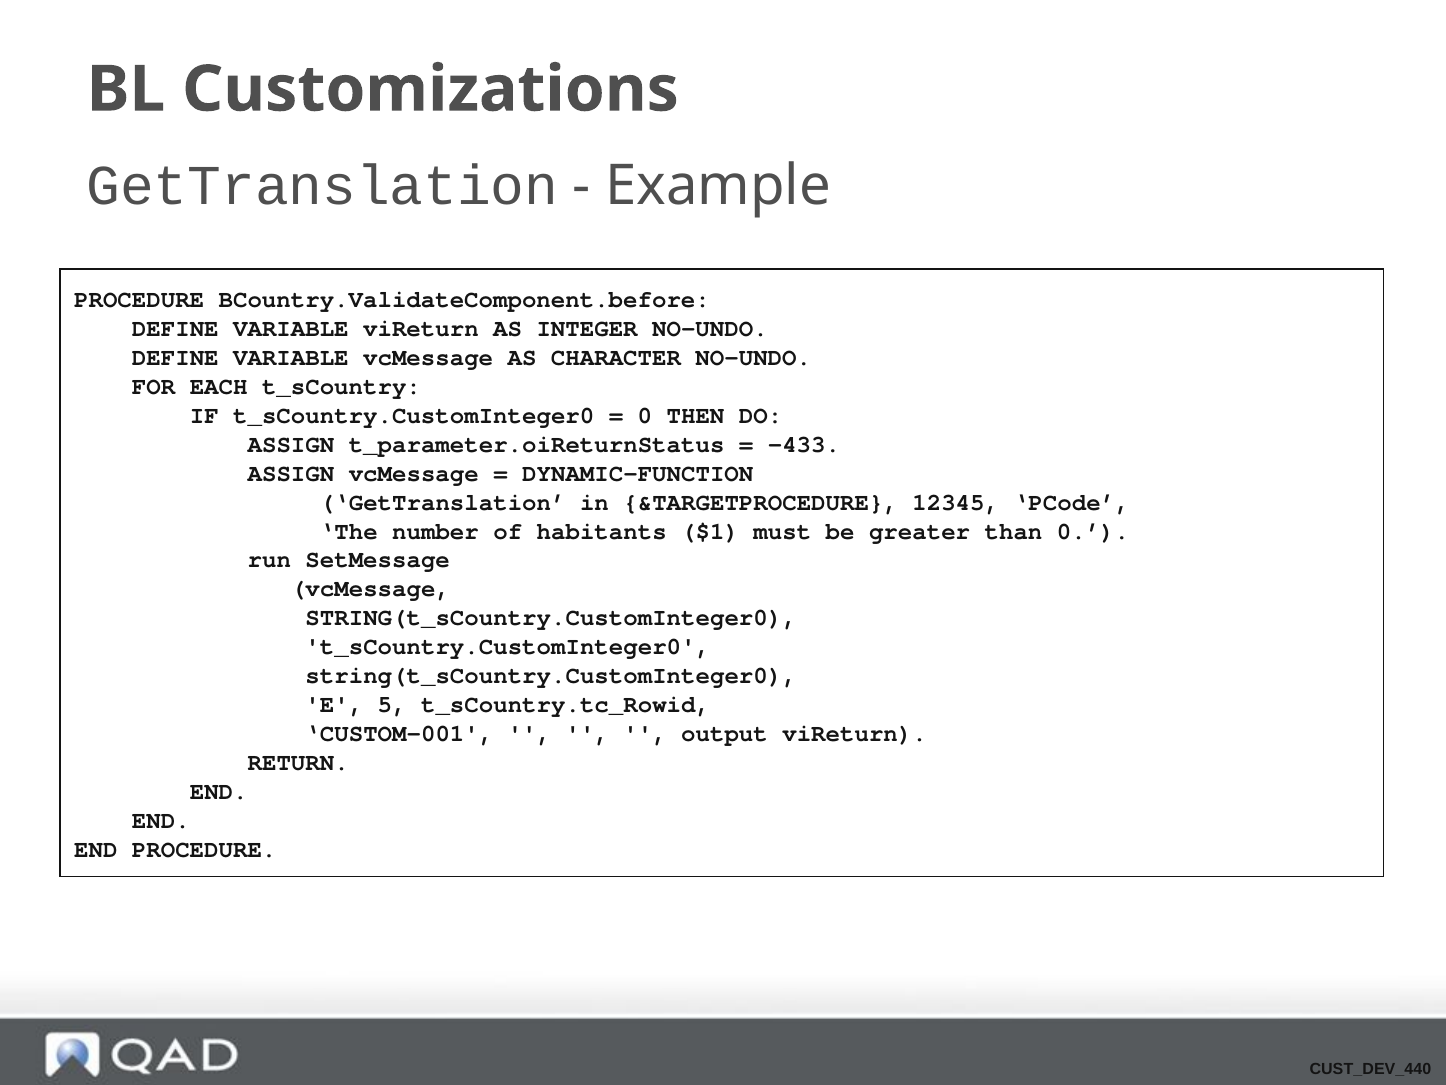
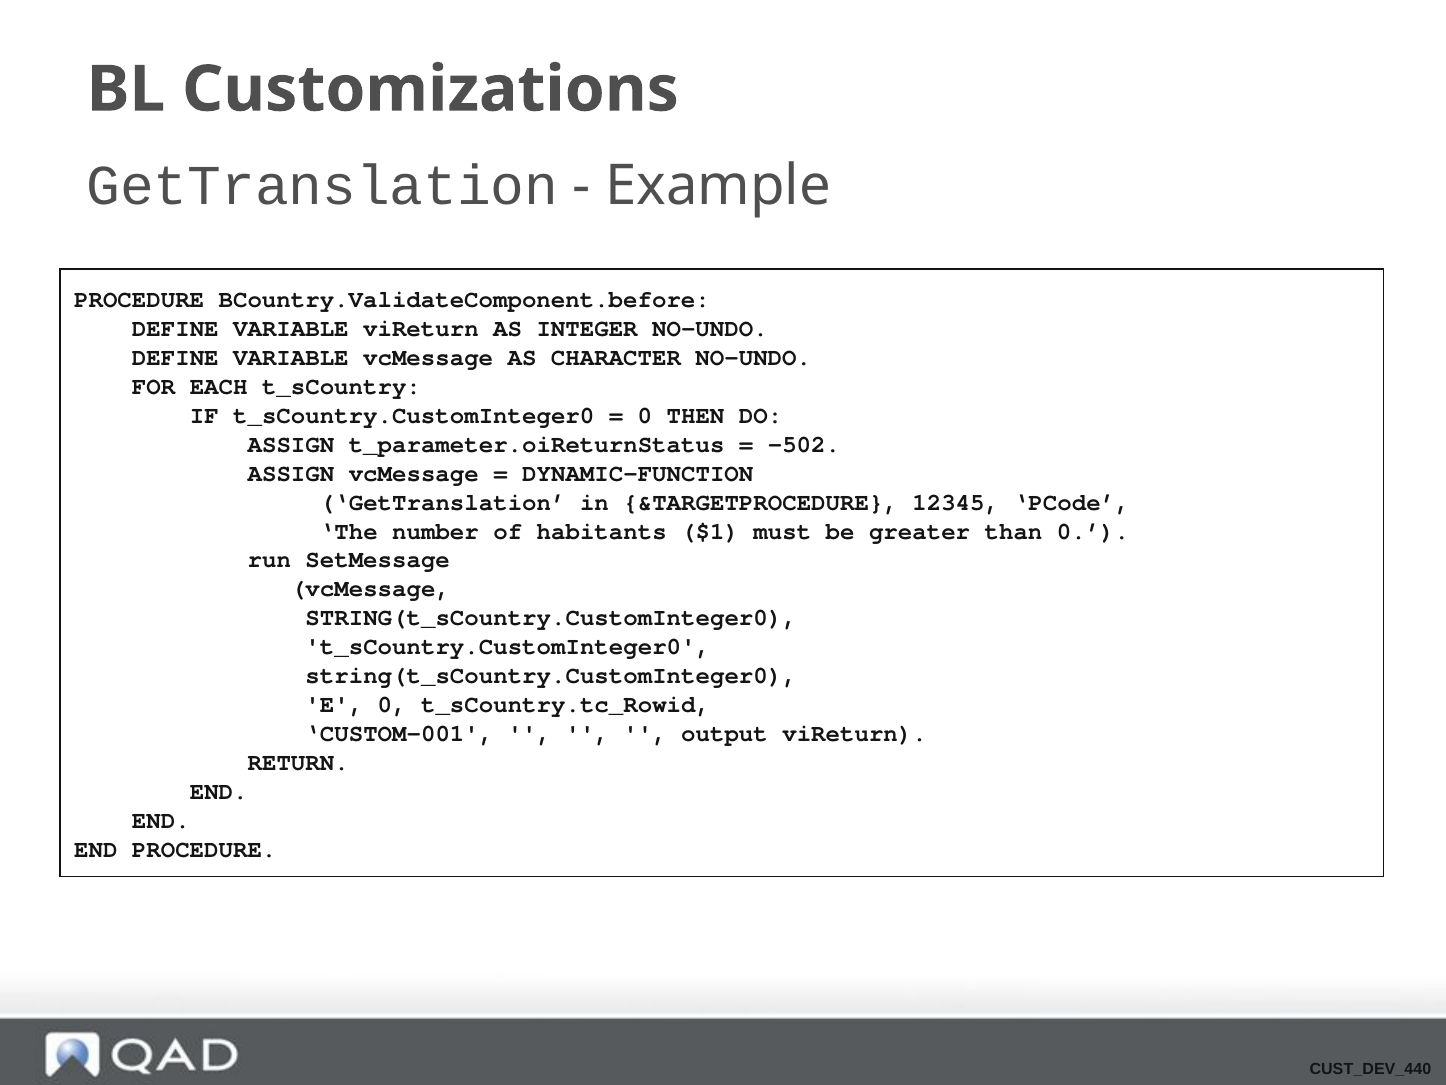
-433: -433 -> -502
E 5: 5 -> 0
